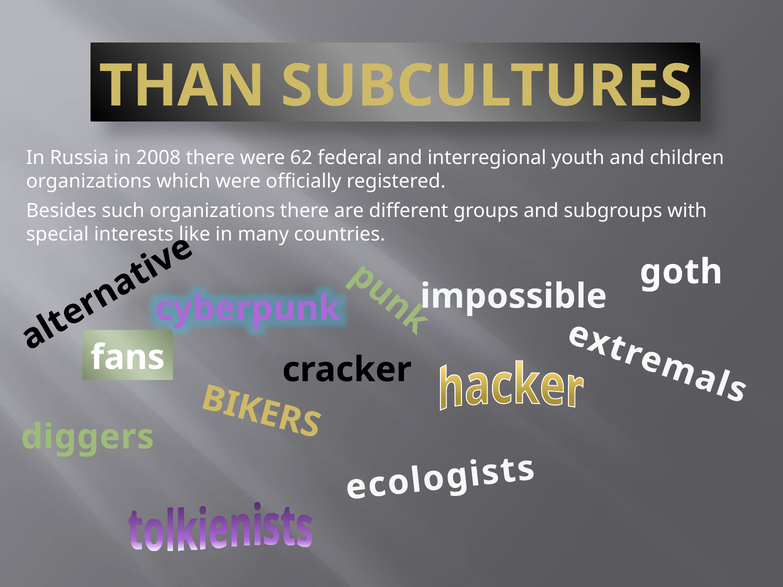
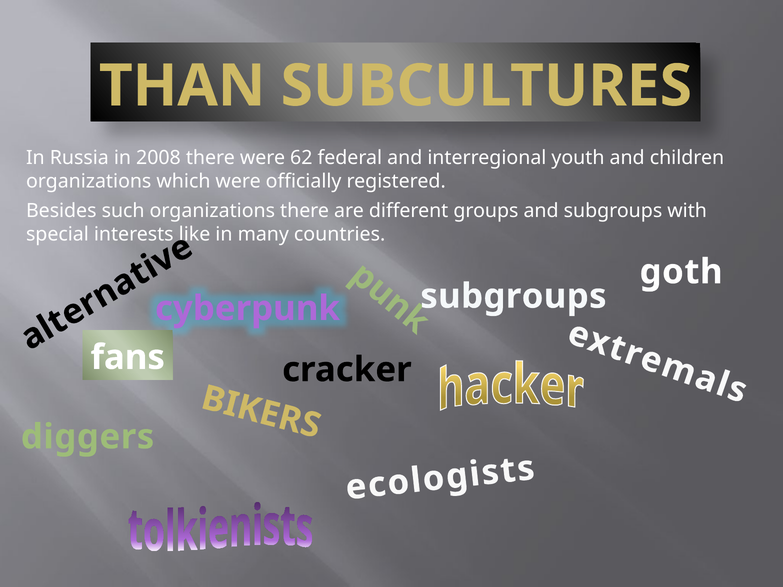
impossible at (514, 296): impossible -> subgroups
